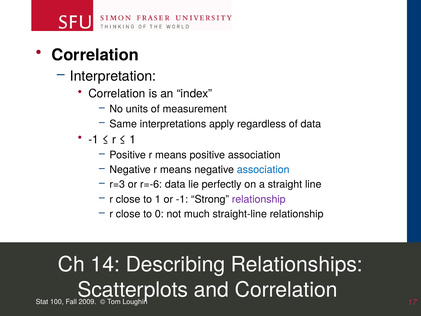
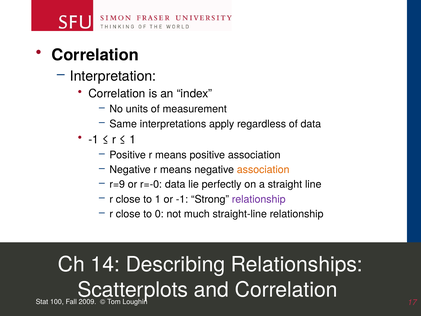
association at (263, 170) colour: blue -> orange
r=3: r=3 -> r=9
r=-6: r=-6 -> r=-0
